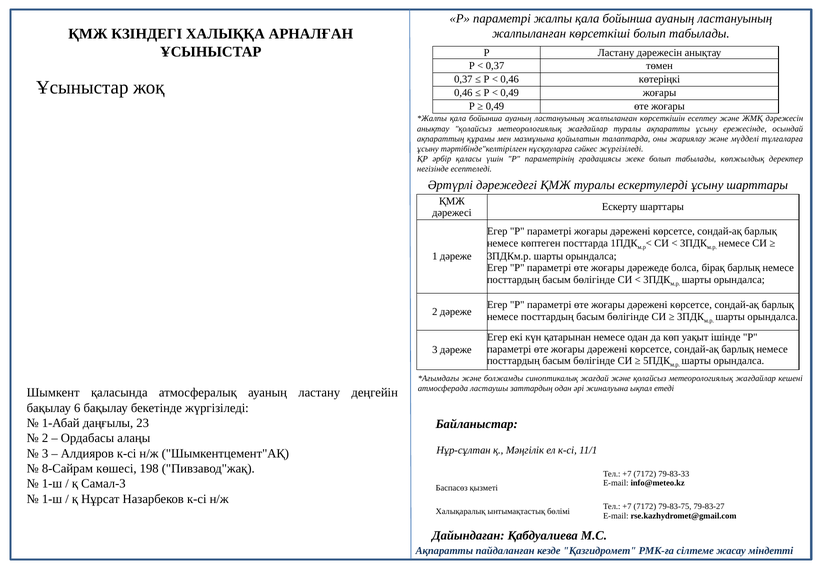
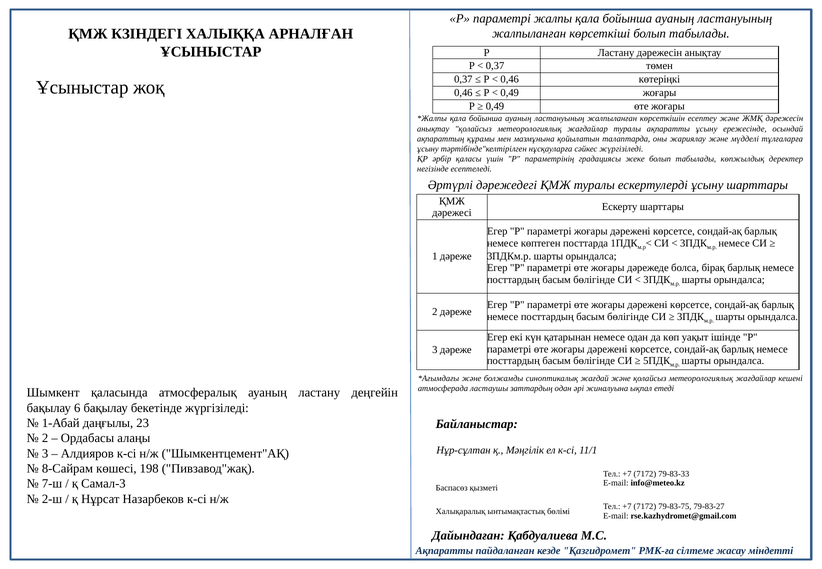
1-ш at (52, 484): 1-ш -> 7-ш
1-ш at (52, 499): 1-ш -> 2-ш
